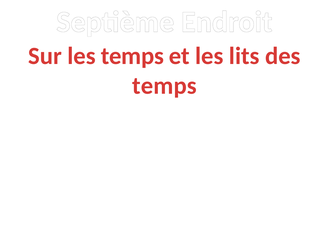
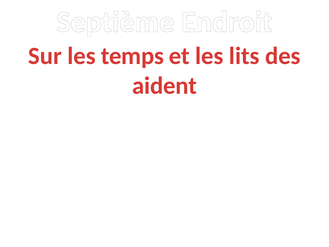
temps at (164, 86): temps -> aident
